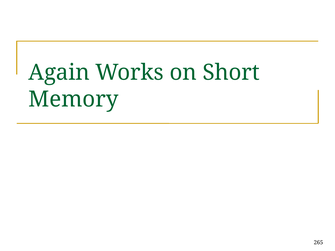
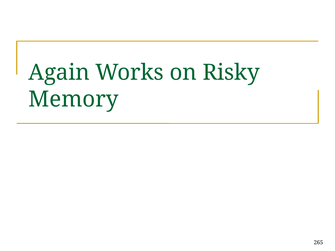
Short: Short -> Risky
